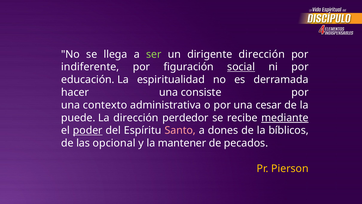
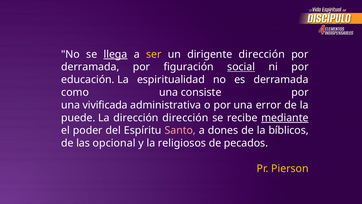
llega underline: none -> present
ser colour: light green -> yellow
indiferente at (90, 67): indiferente -> derramada
hacer: hacer -> como
contexto: contexto -> vivificada
cesar: cesar -> error
dirección perdedor: perdedor -> dirección
poder underline: present -> none
mantener: mantener -> religiosos
